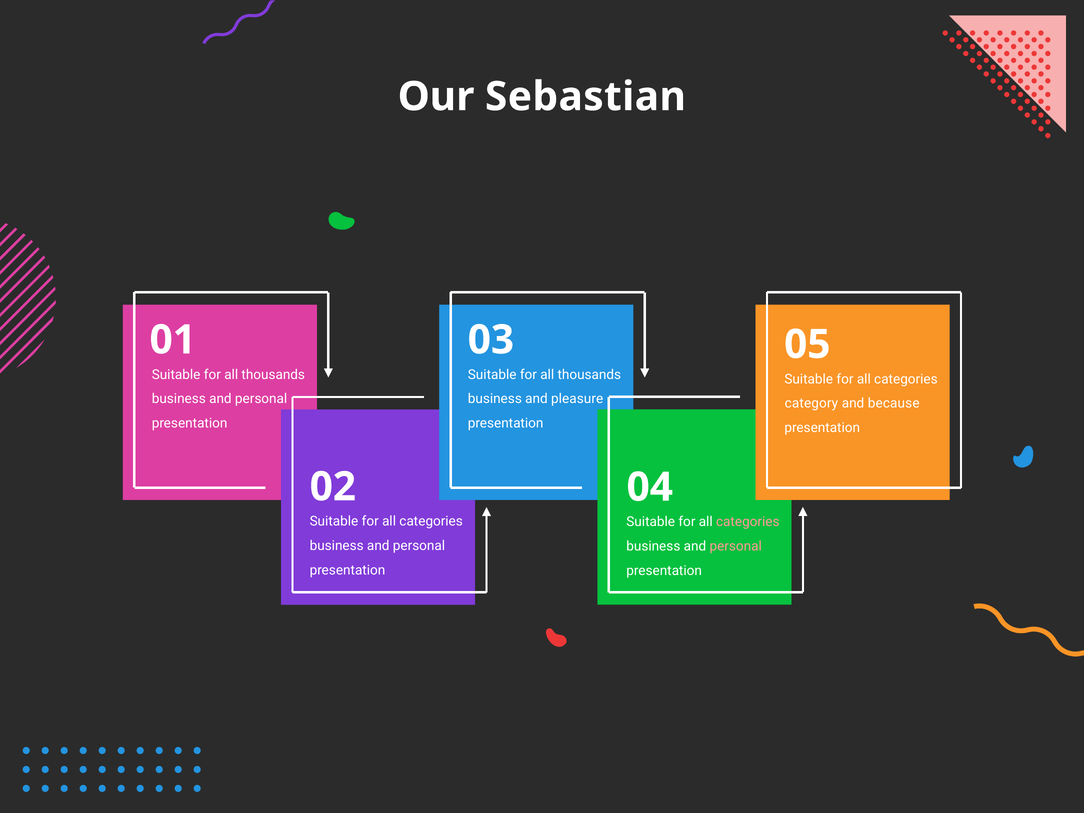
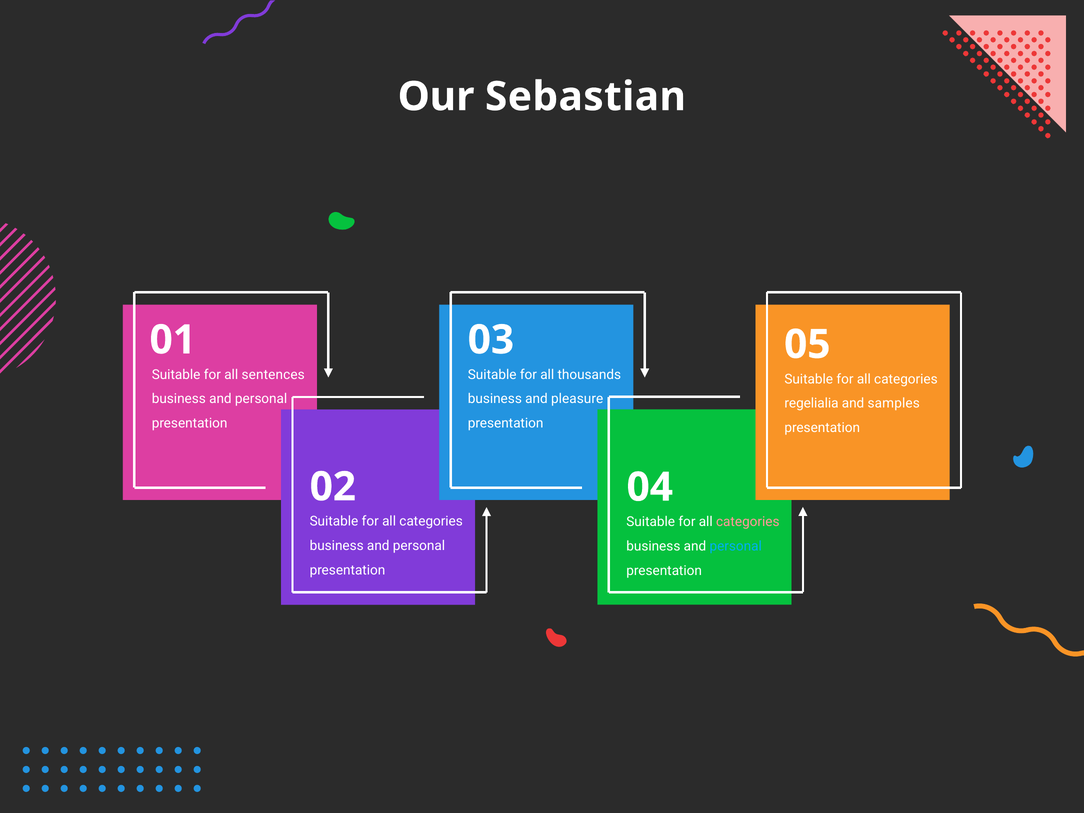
thousands at (273, 375): thousands -> sentences
category: category -> regelialia
because: because -> samples
personal at (736, 546) colour: pink -> light blue
